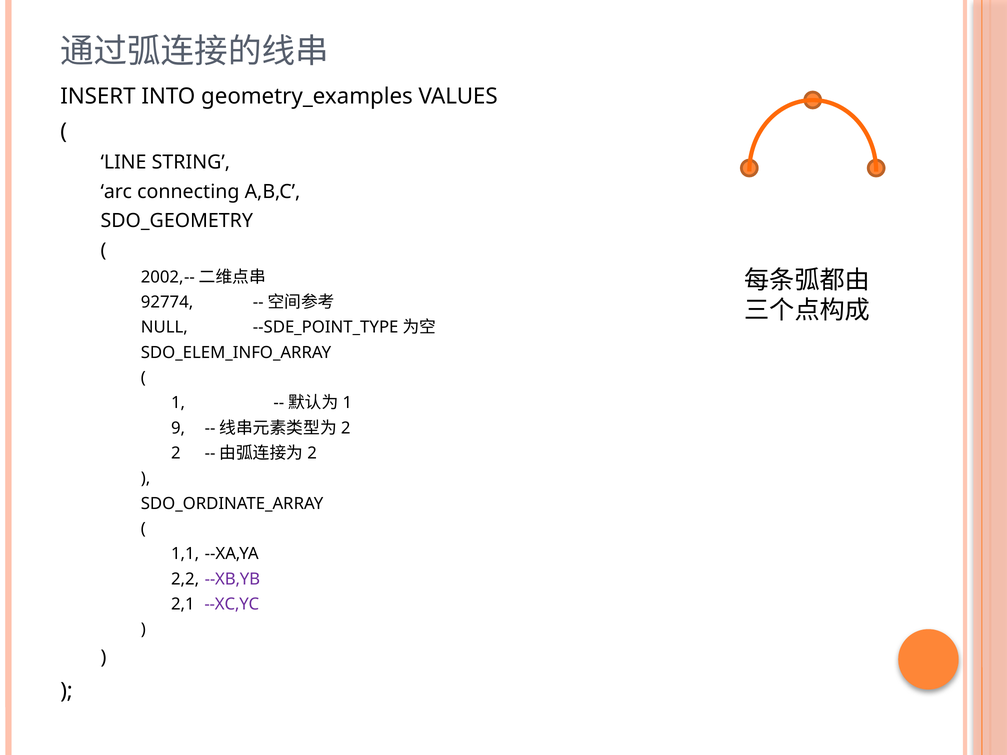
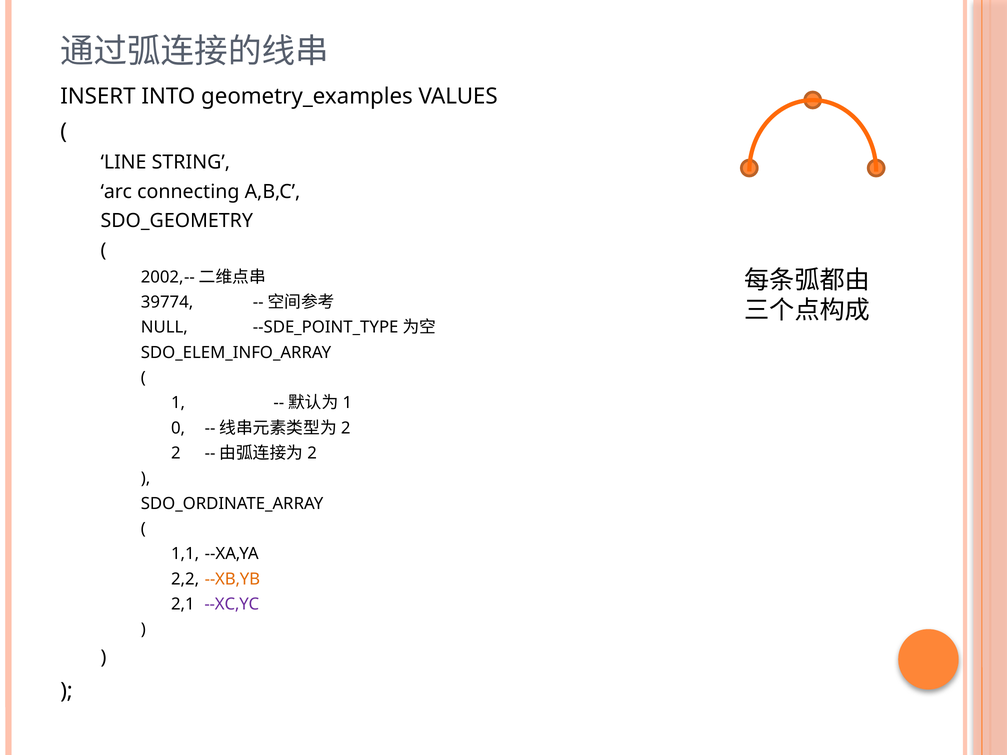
92774: 92774 -> 39774
9: 9 -> 0
--XB,YB colour: purple -> orange
